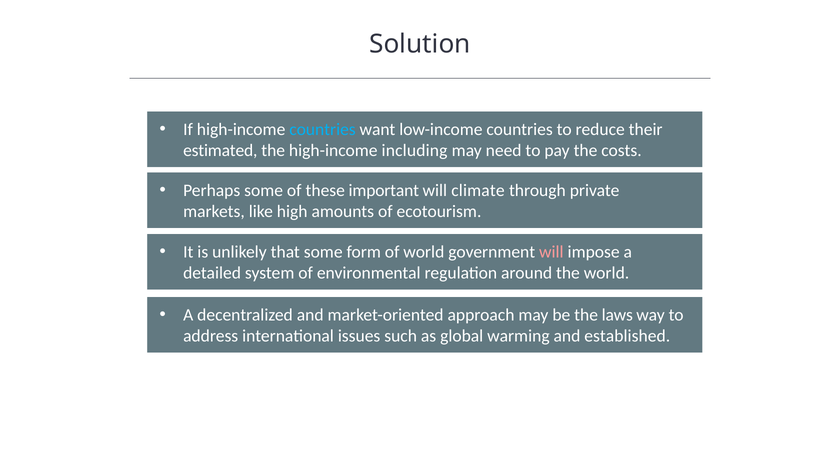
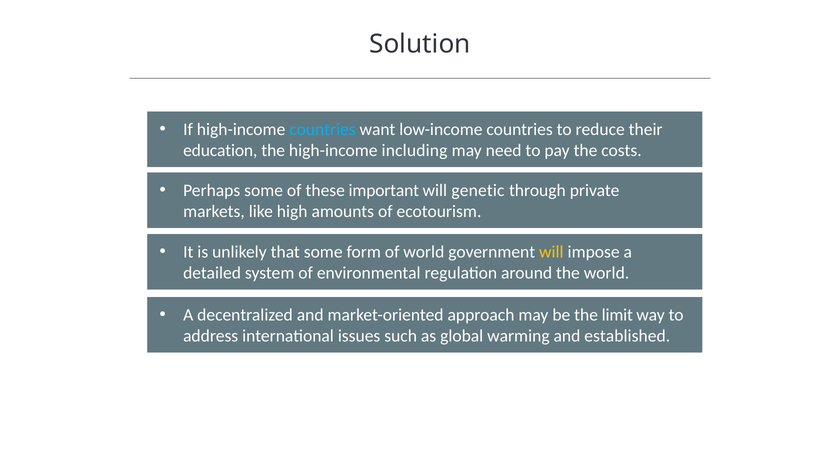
estimated: estimated -> education
climate: climate -> genetic
will at (551, 252) colour: pink -> yellow
laws: laws -> limit
